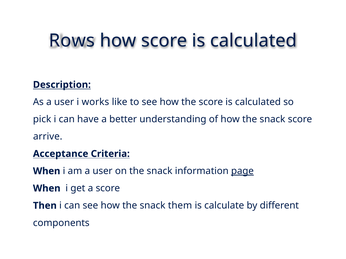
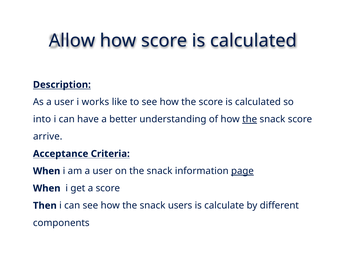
Rows: Rows -> Allow
pick: pick -> into
the at (250, 119) underline: none -> present
them: them -> users
